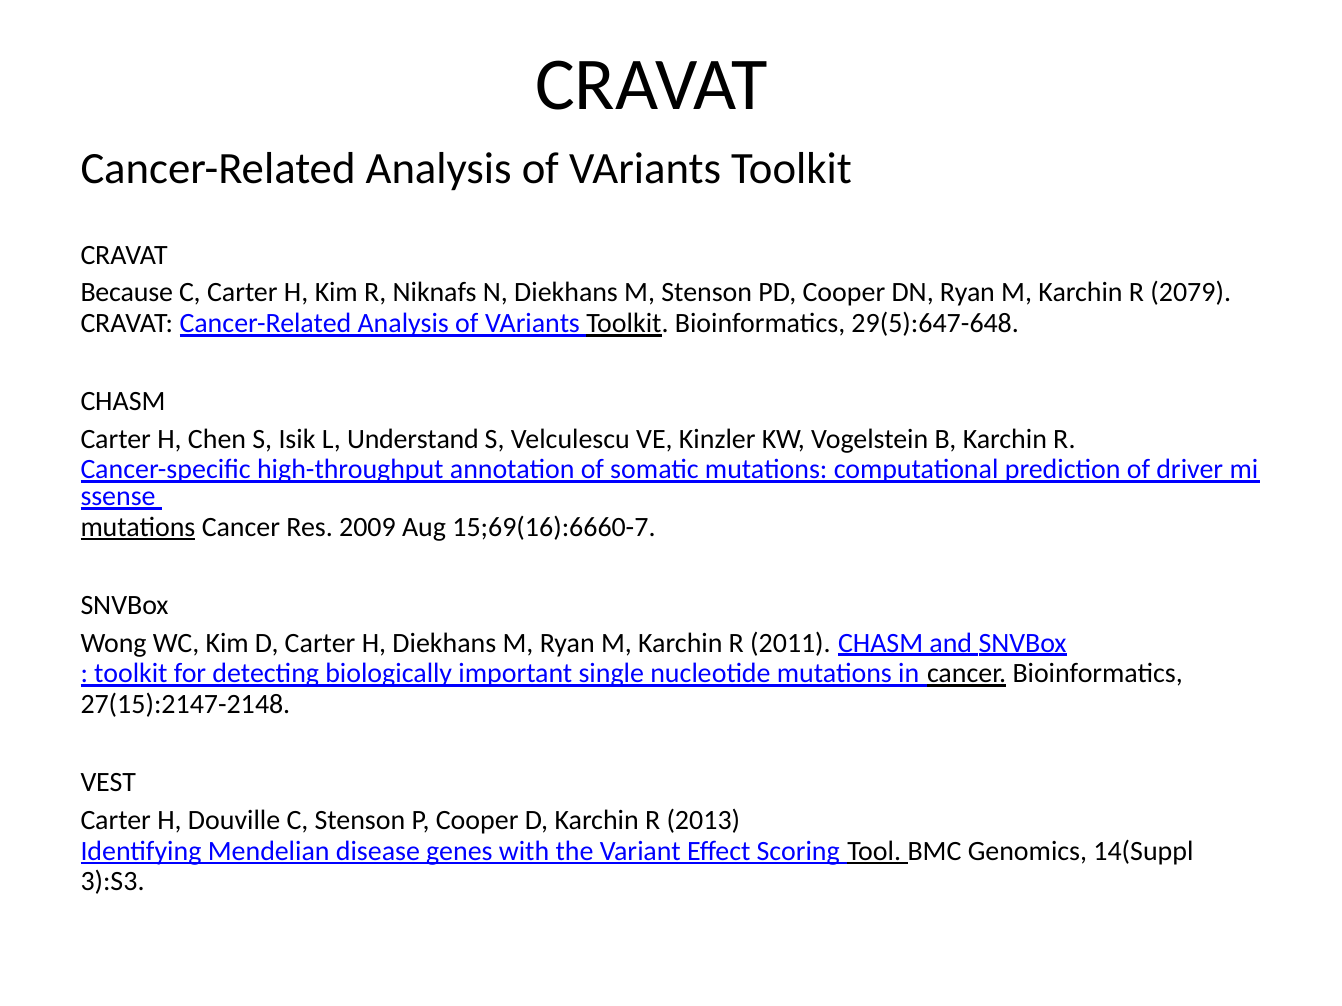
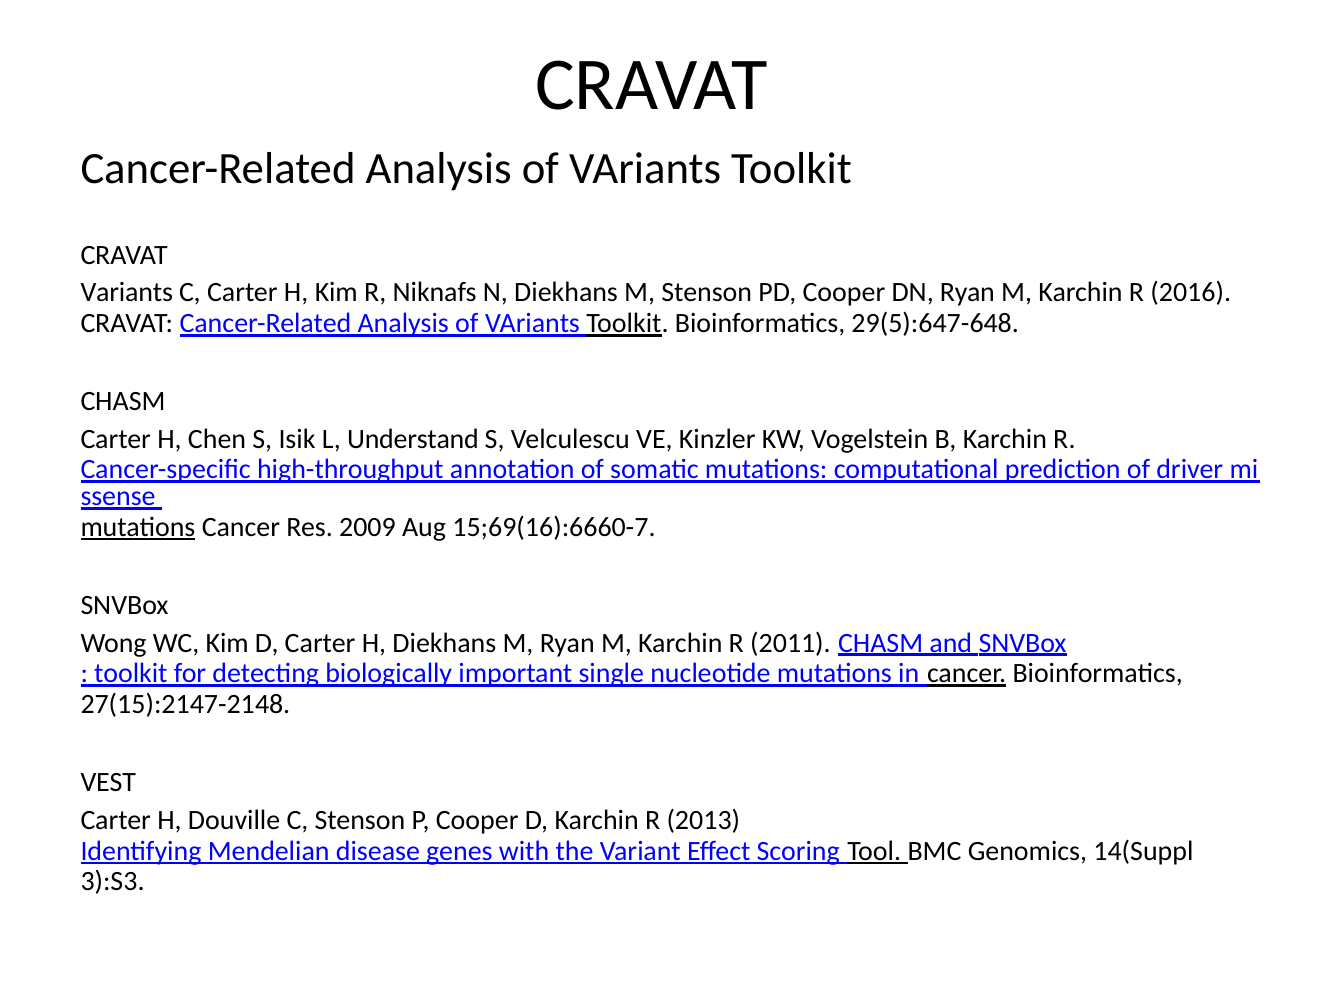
Because at (127, 292): Because -> Variants
2079: 2079 -> 2016
